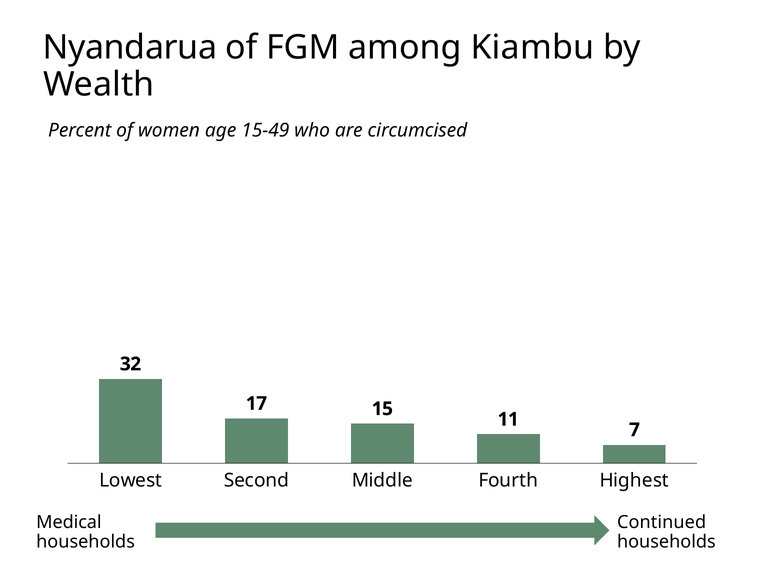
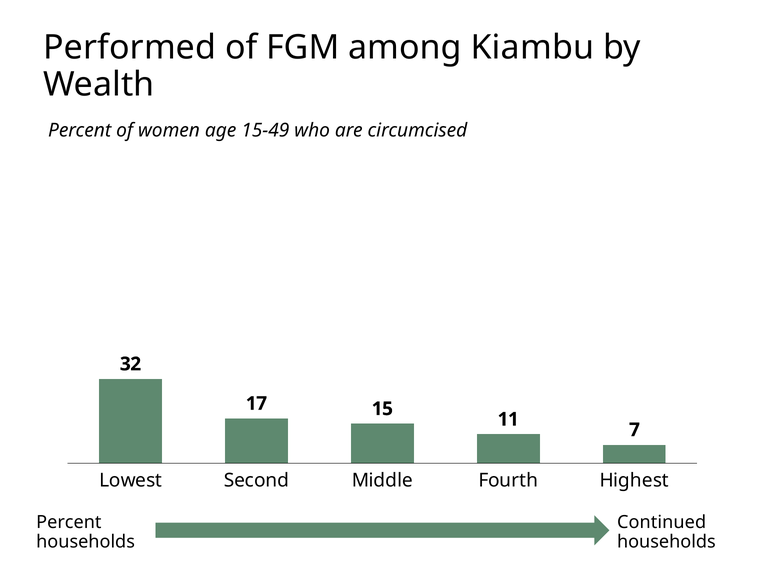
Nyandarua: Nyandarua -> Performed
Medical at (69, 522): Medical -> Percent
